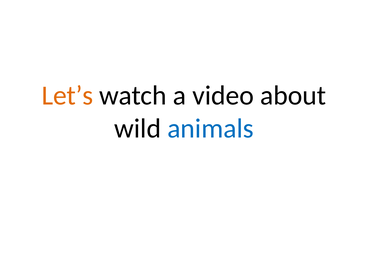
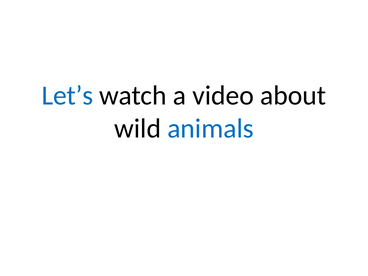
Let’s colour: orange -> blue
